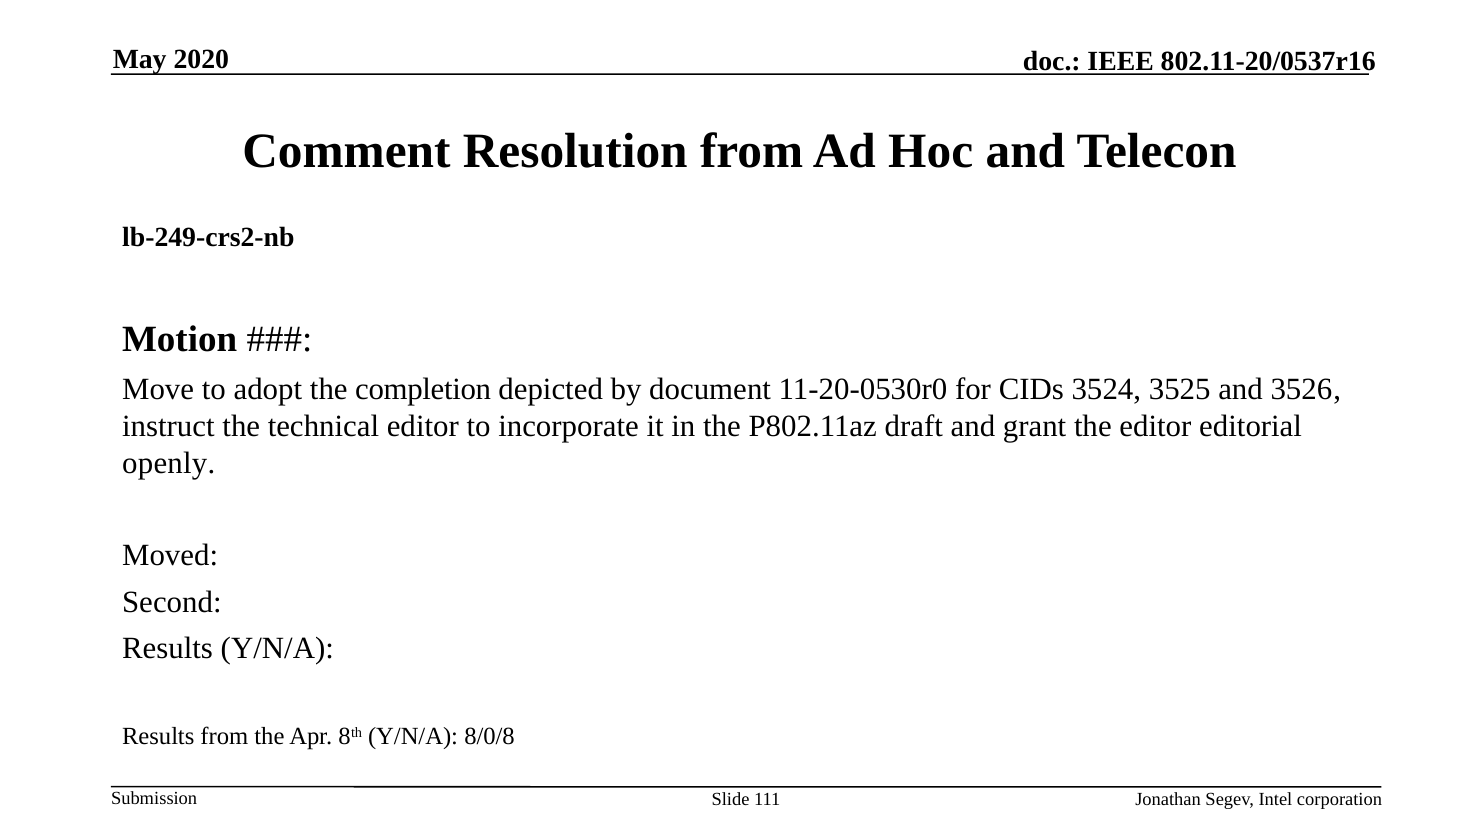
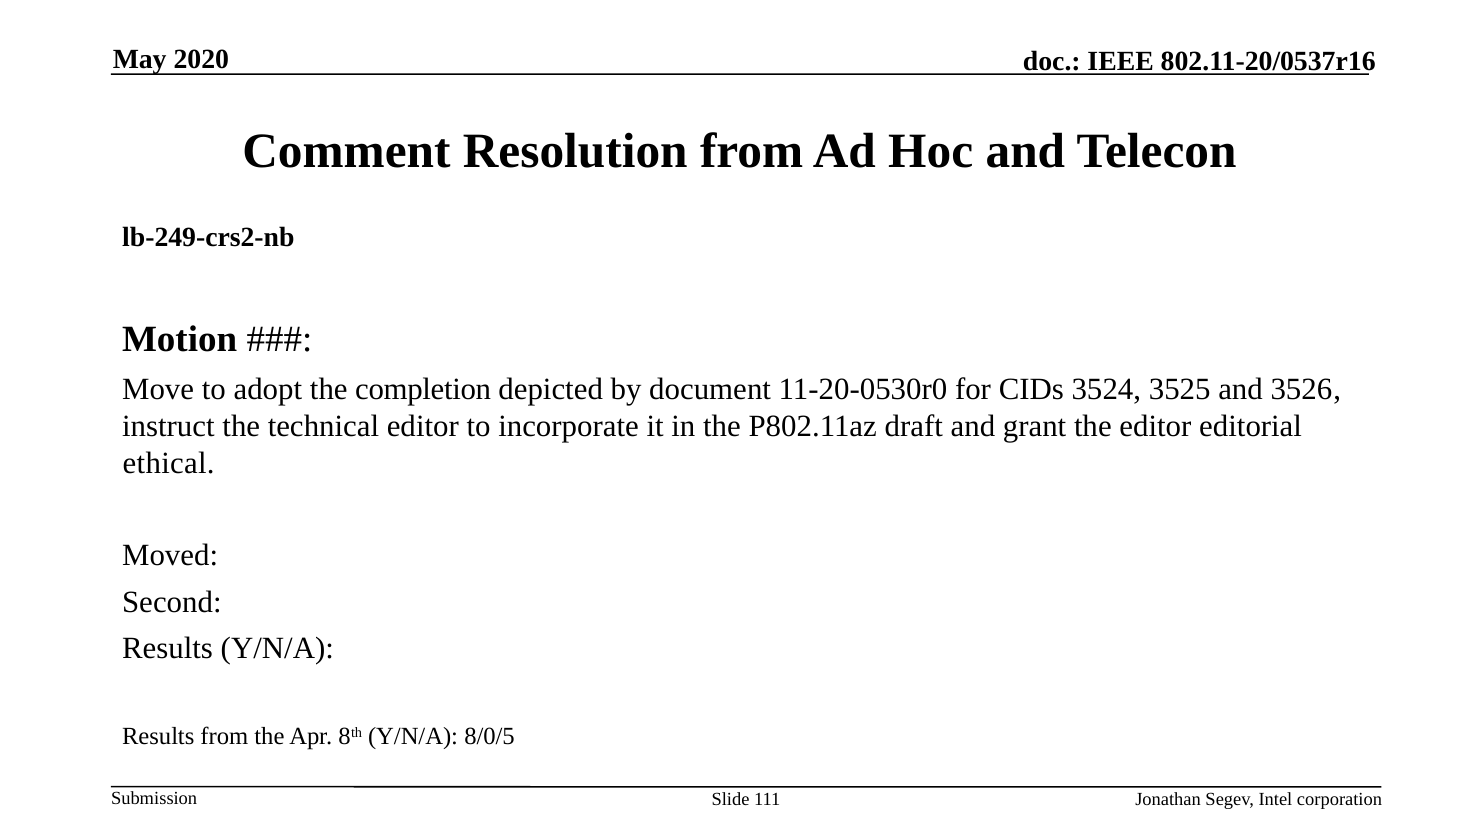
openly: openly -> ethical
8/0/8: 8/0/8 -> 8/0/5
